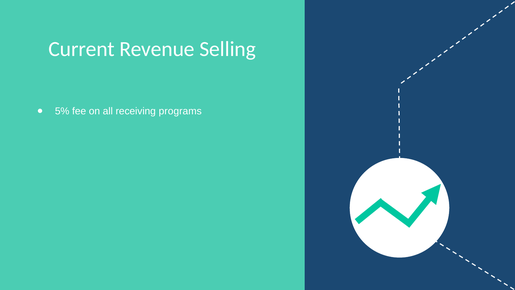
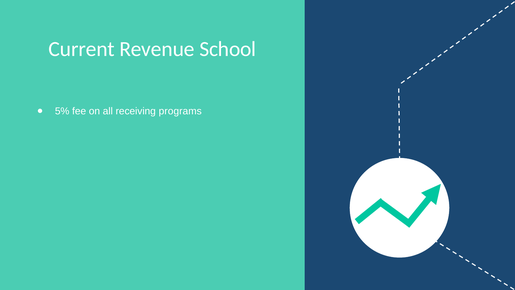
Selling: Selling -> School
